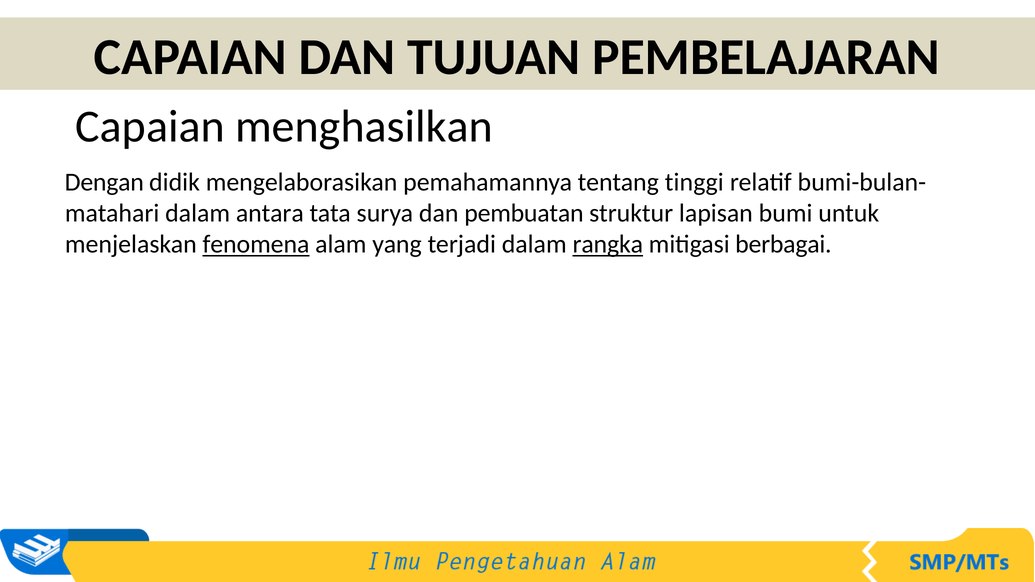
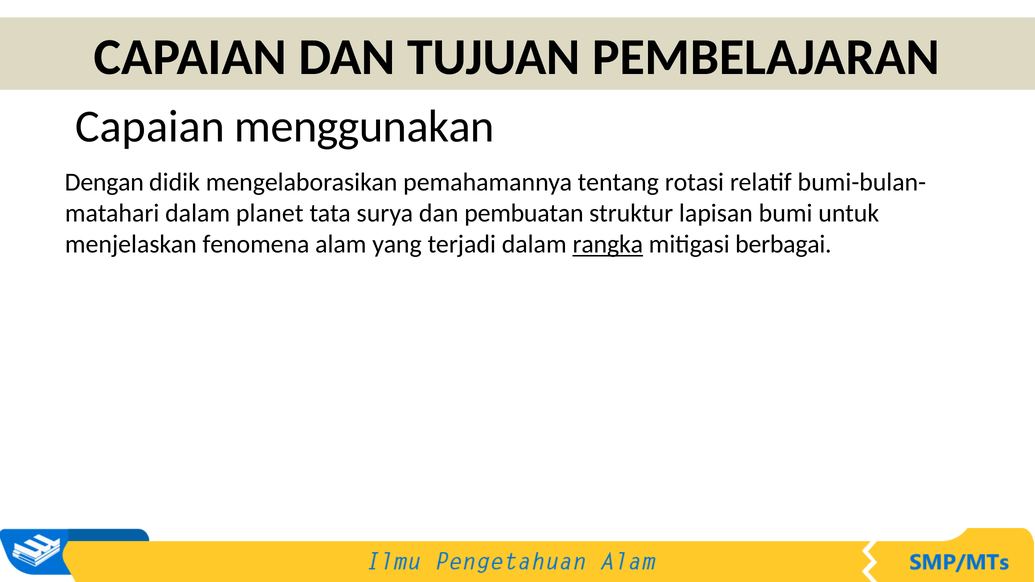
menghasilkan: menghasilkan -> menggunakan
tinggi: tinggi -> rotasi
antara: antara -> planet
fenomena underline: present -> none
